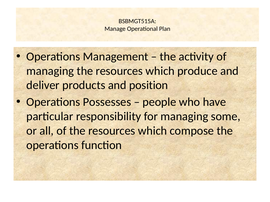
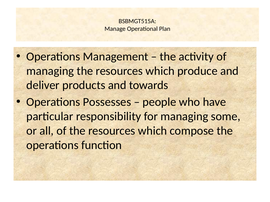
position: position -> towards
